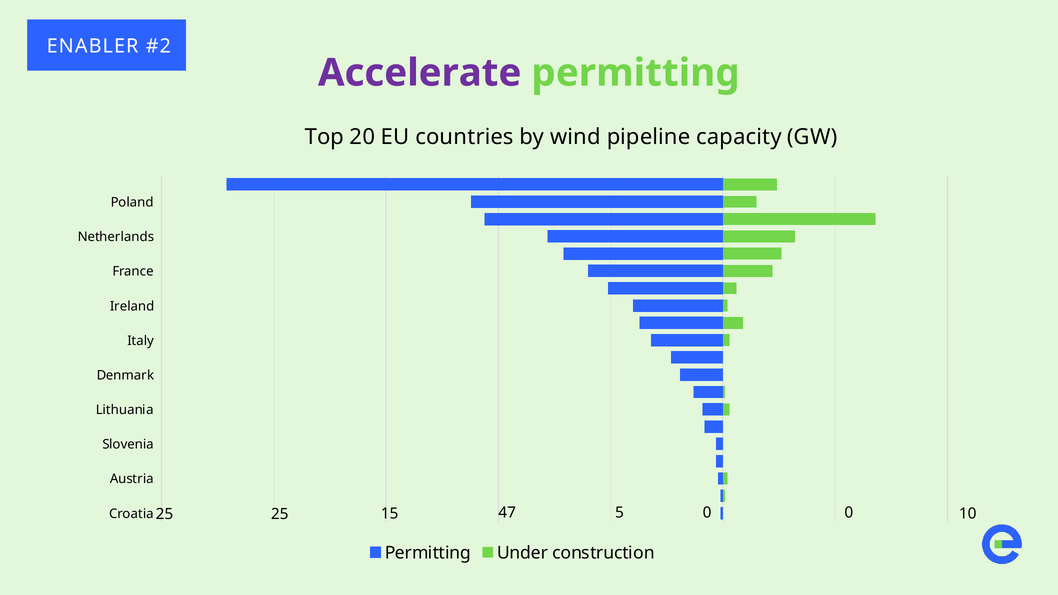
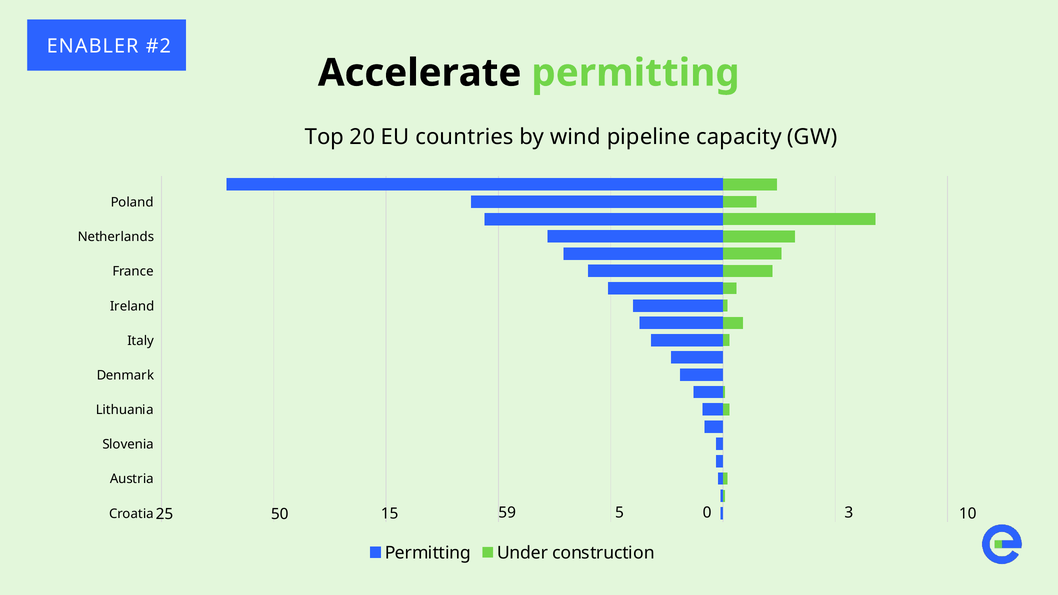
Accelerate colour: purple -> black
25 25: 25 -> 50
47: 47 -> 59
0 0: 0 -> 3
